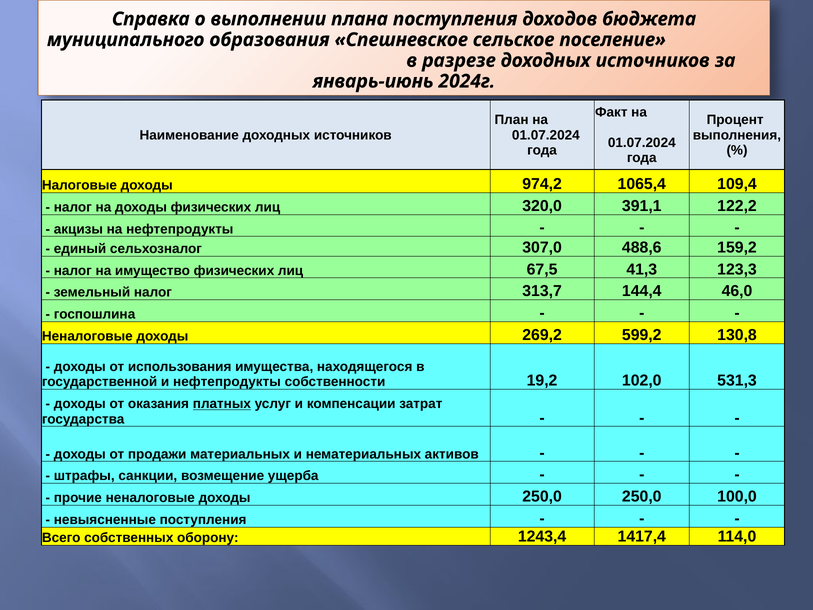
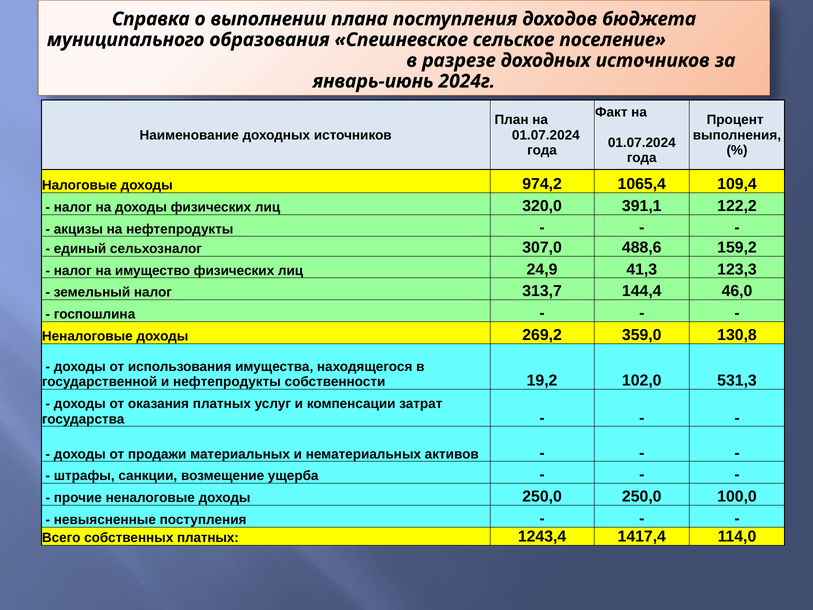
67,5: 67,5 -> 24,9
599,2: 599,2 -> 359,0
платных at (222, 404) underline: present -> none
собственных оборону: оборону -> платных
